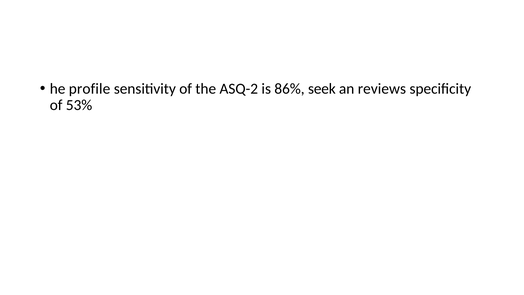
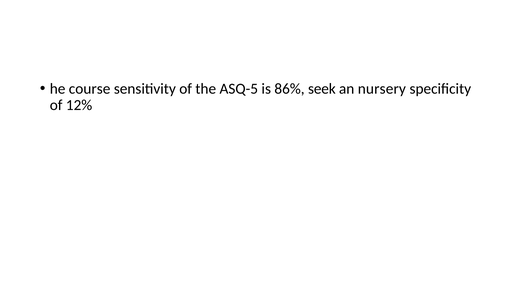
profile: profile -> course
ASQ-2: ASQ-2 -> ASQ-5
reviews: reviews -> nursery
53%: 53% -> 12%
